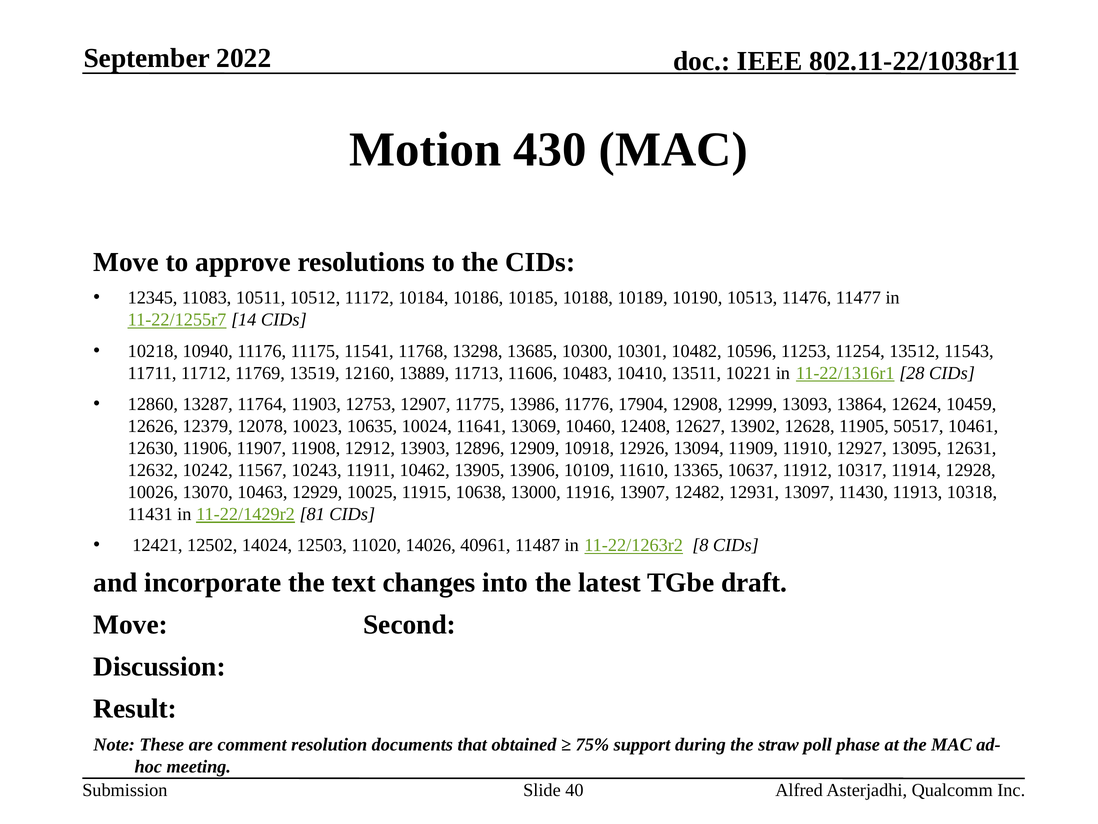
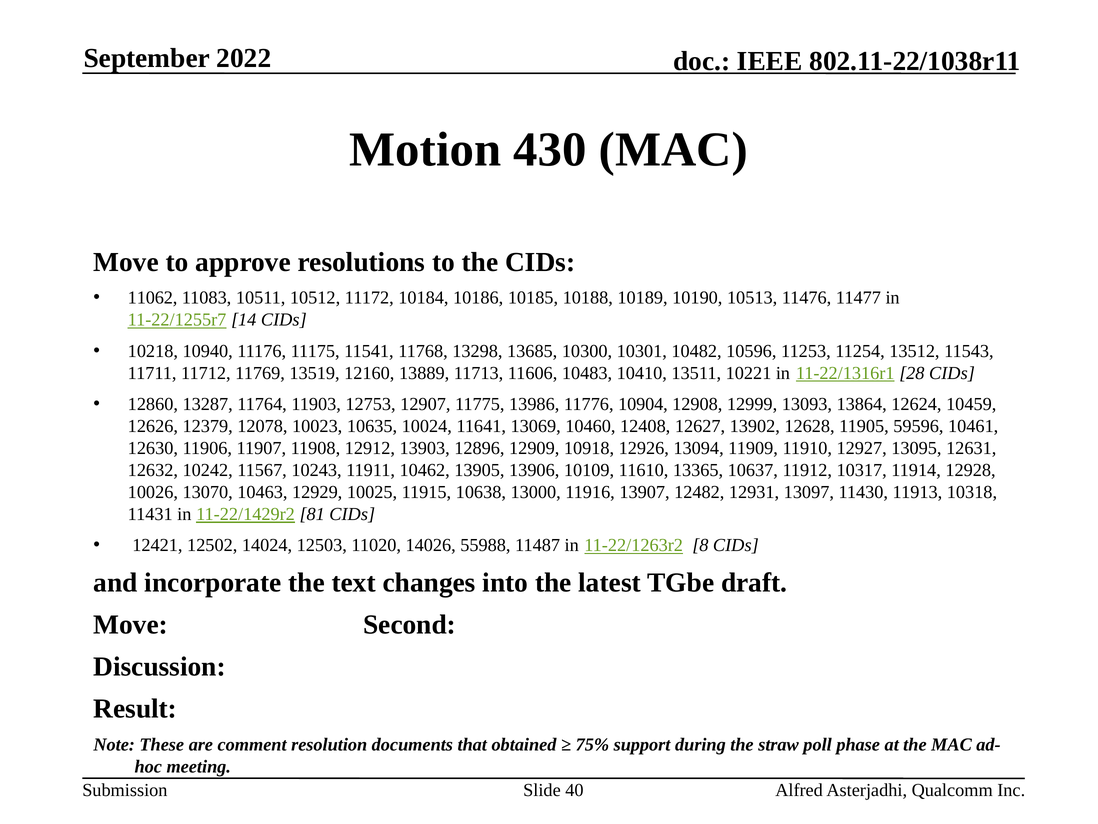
12345: 12345 -> 11062
17904: 17904 -> 10904
50517: 50517 -> 59596
40961: 40961 -> 55988
